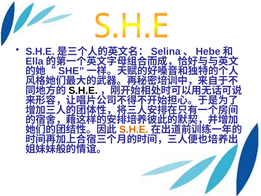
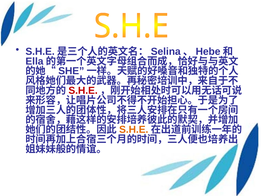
S.H.E at (83, 90) colour: black -> red
